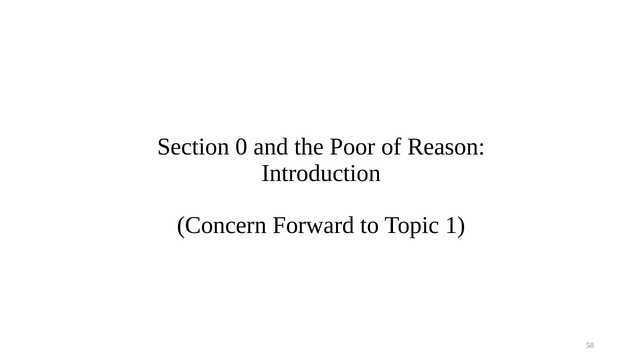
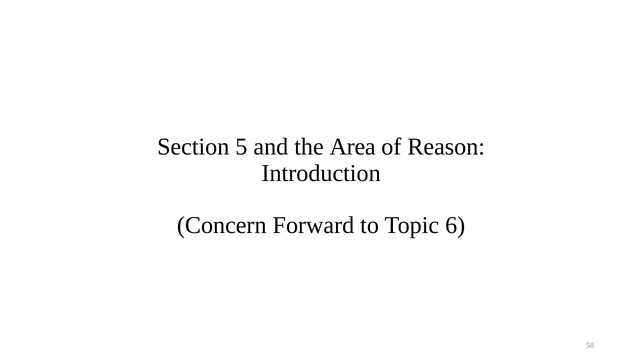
0: 0 -> 5
Poor: Poor -> Area
1: 1 -> 6
